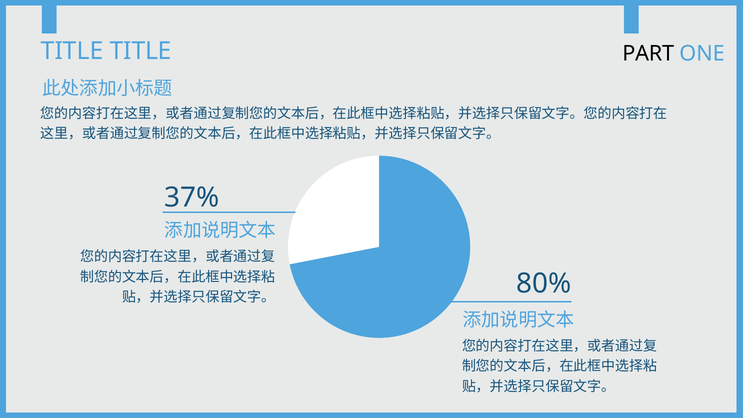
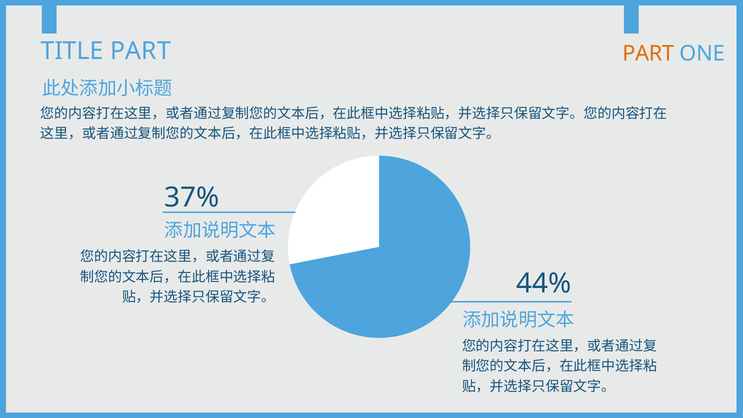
TITLE TITLE: TITLE -> PART
PART at (648, 54) colour: black -> orange
80%: 80% -> 44%
